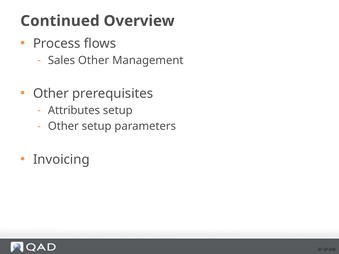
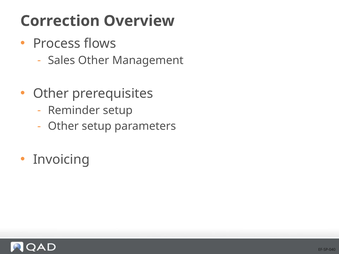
Continued: Continued -> Correction
Attributes: Attributes -> Reminder
